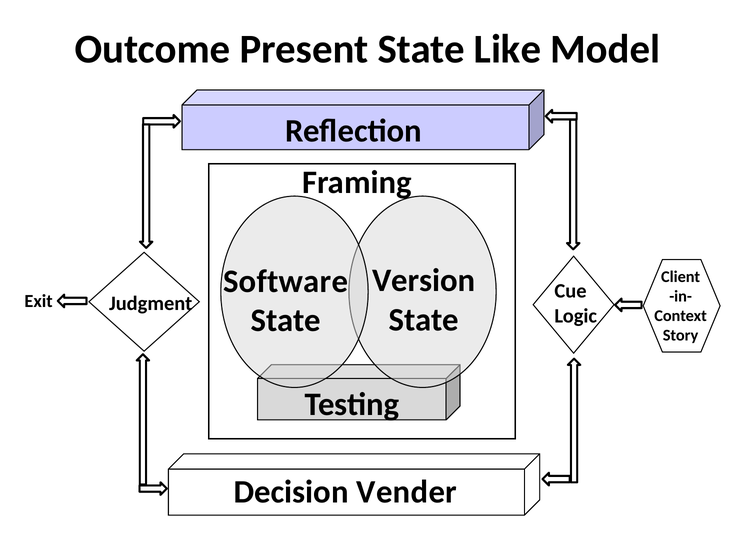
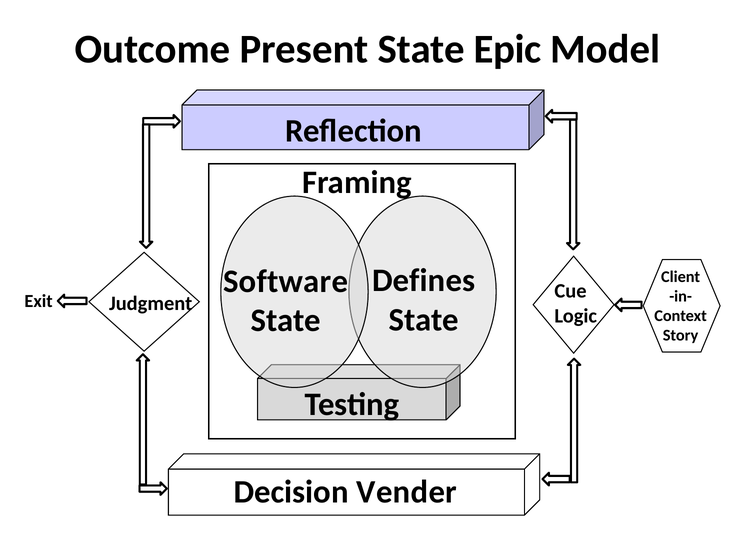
Like: Like -> Epic
Version: Version -> Defines
